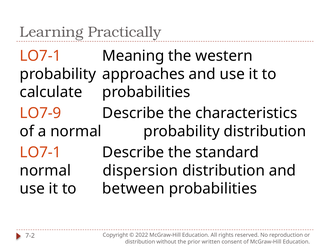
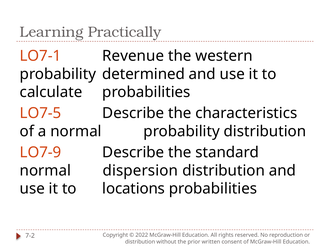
Meaning: Meaning -> Revenue
approaches: approaches -> determined
LO7-9: LO7-9 -> LO7-5
LO7-1 at (41, 152): LO7-1 -> LO7-9
between: between -> locations
